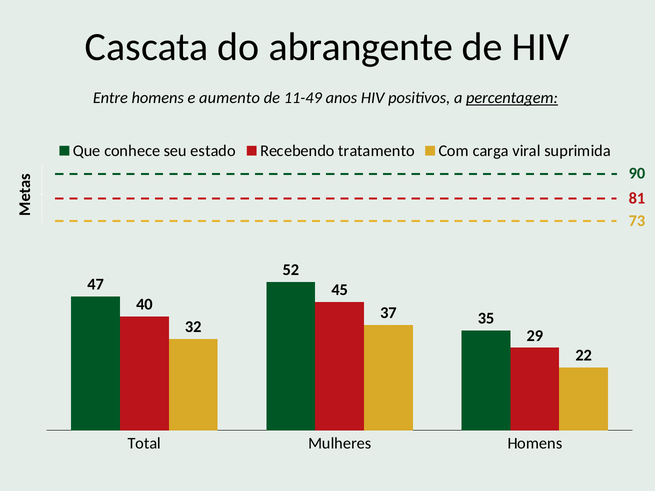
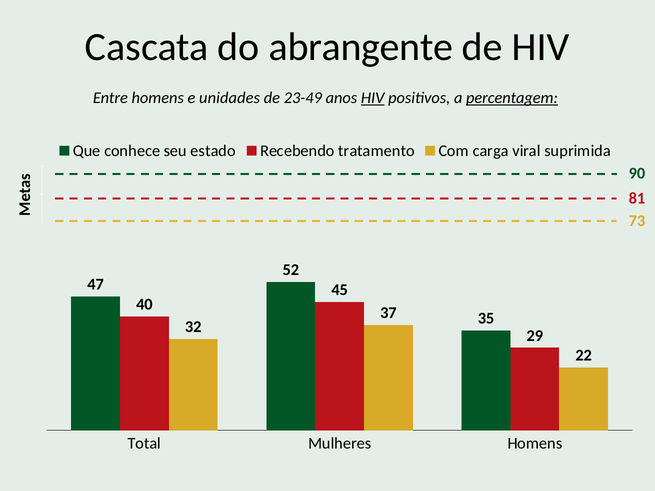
aumento: aumento -> unidades
11-49: 11-49 -> 23-49
HIV at (373, 98) underline: none -> present
